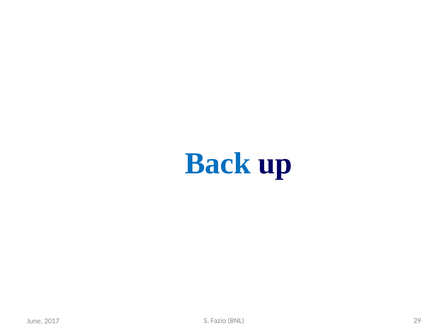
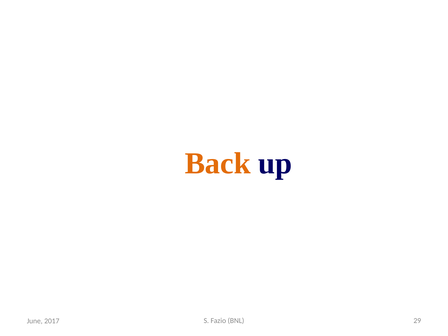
Back colour: blue -> orange
